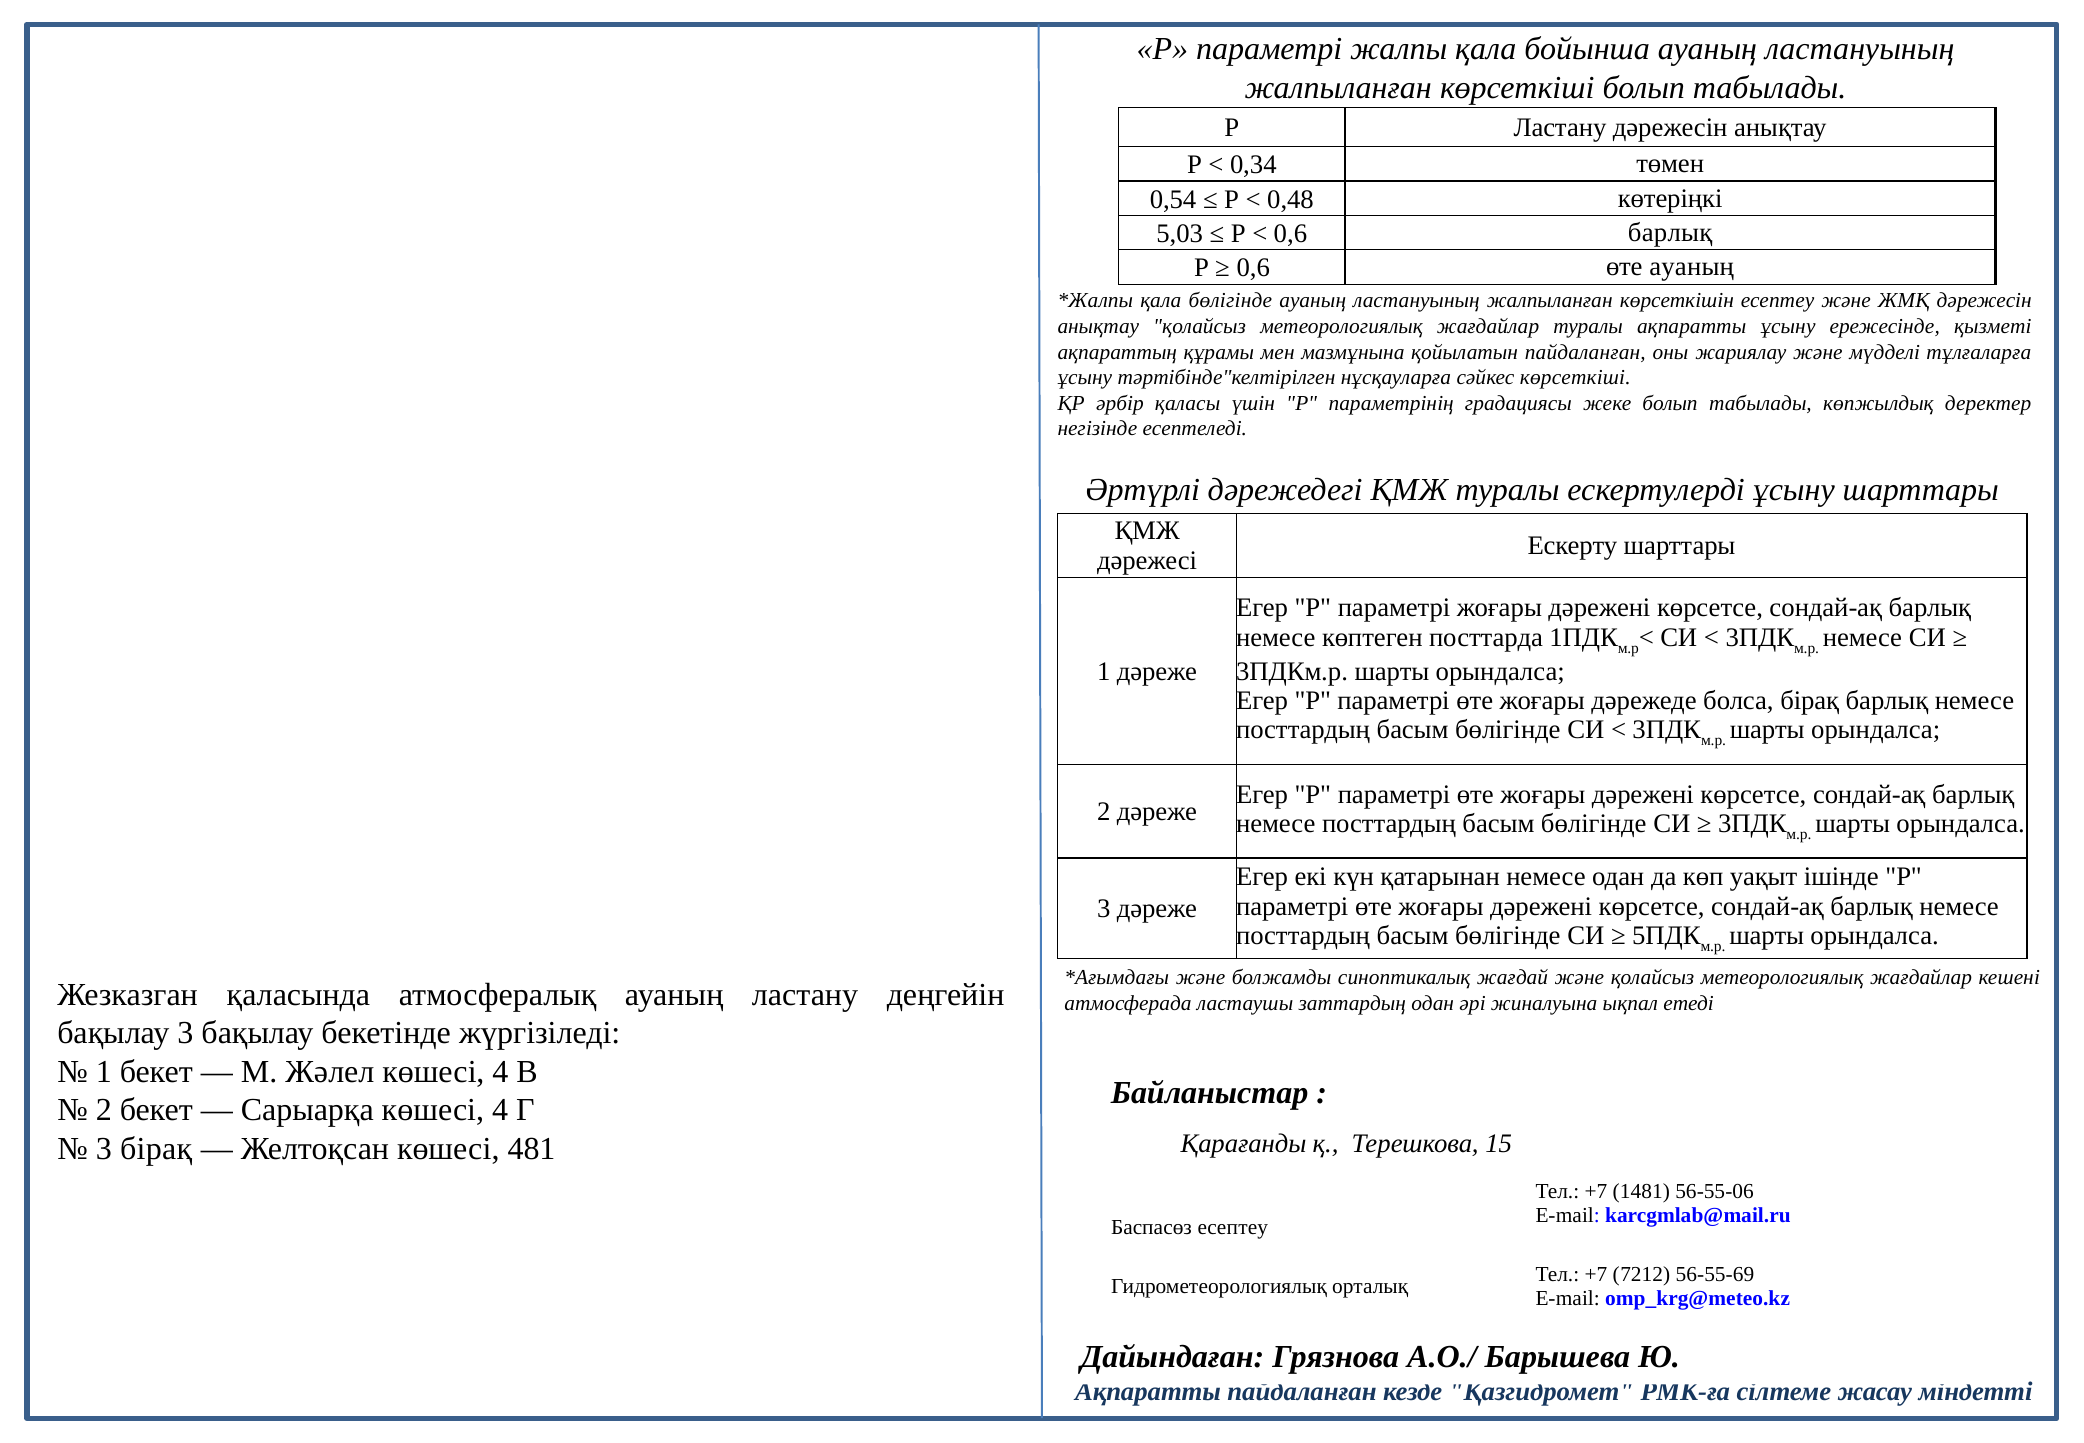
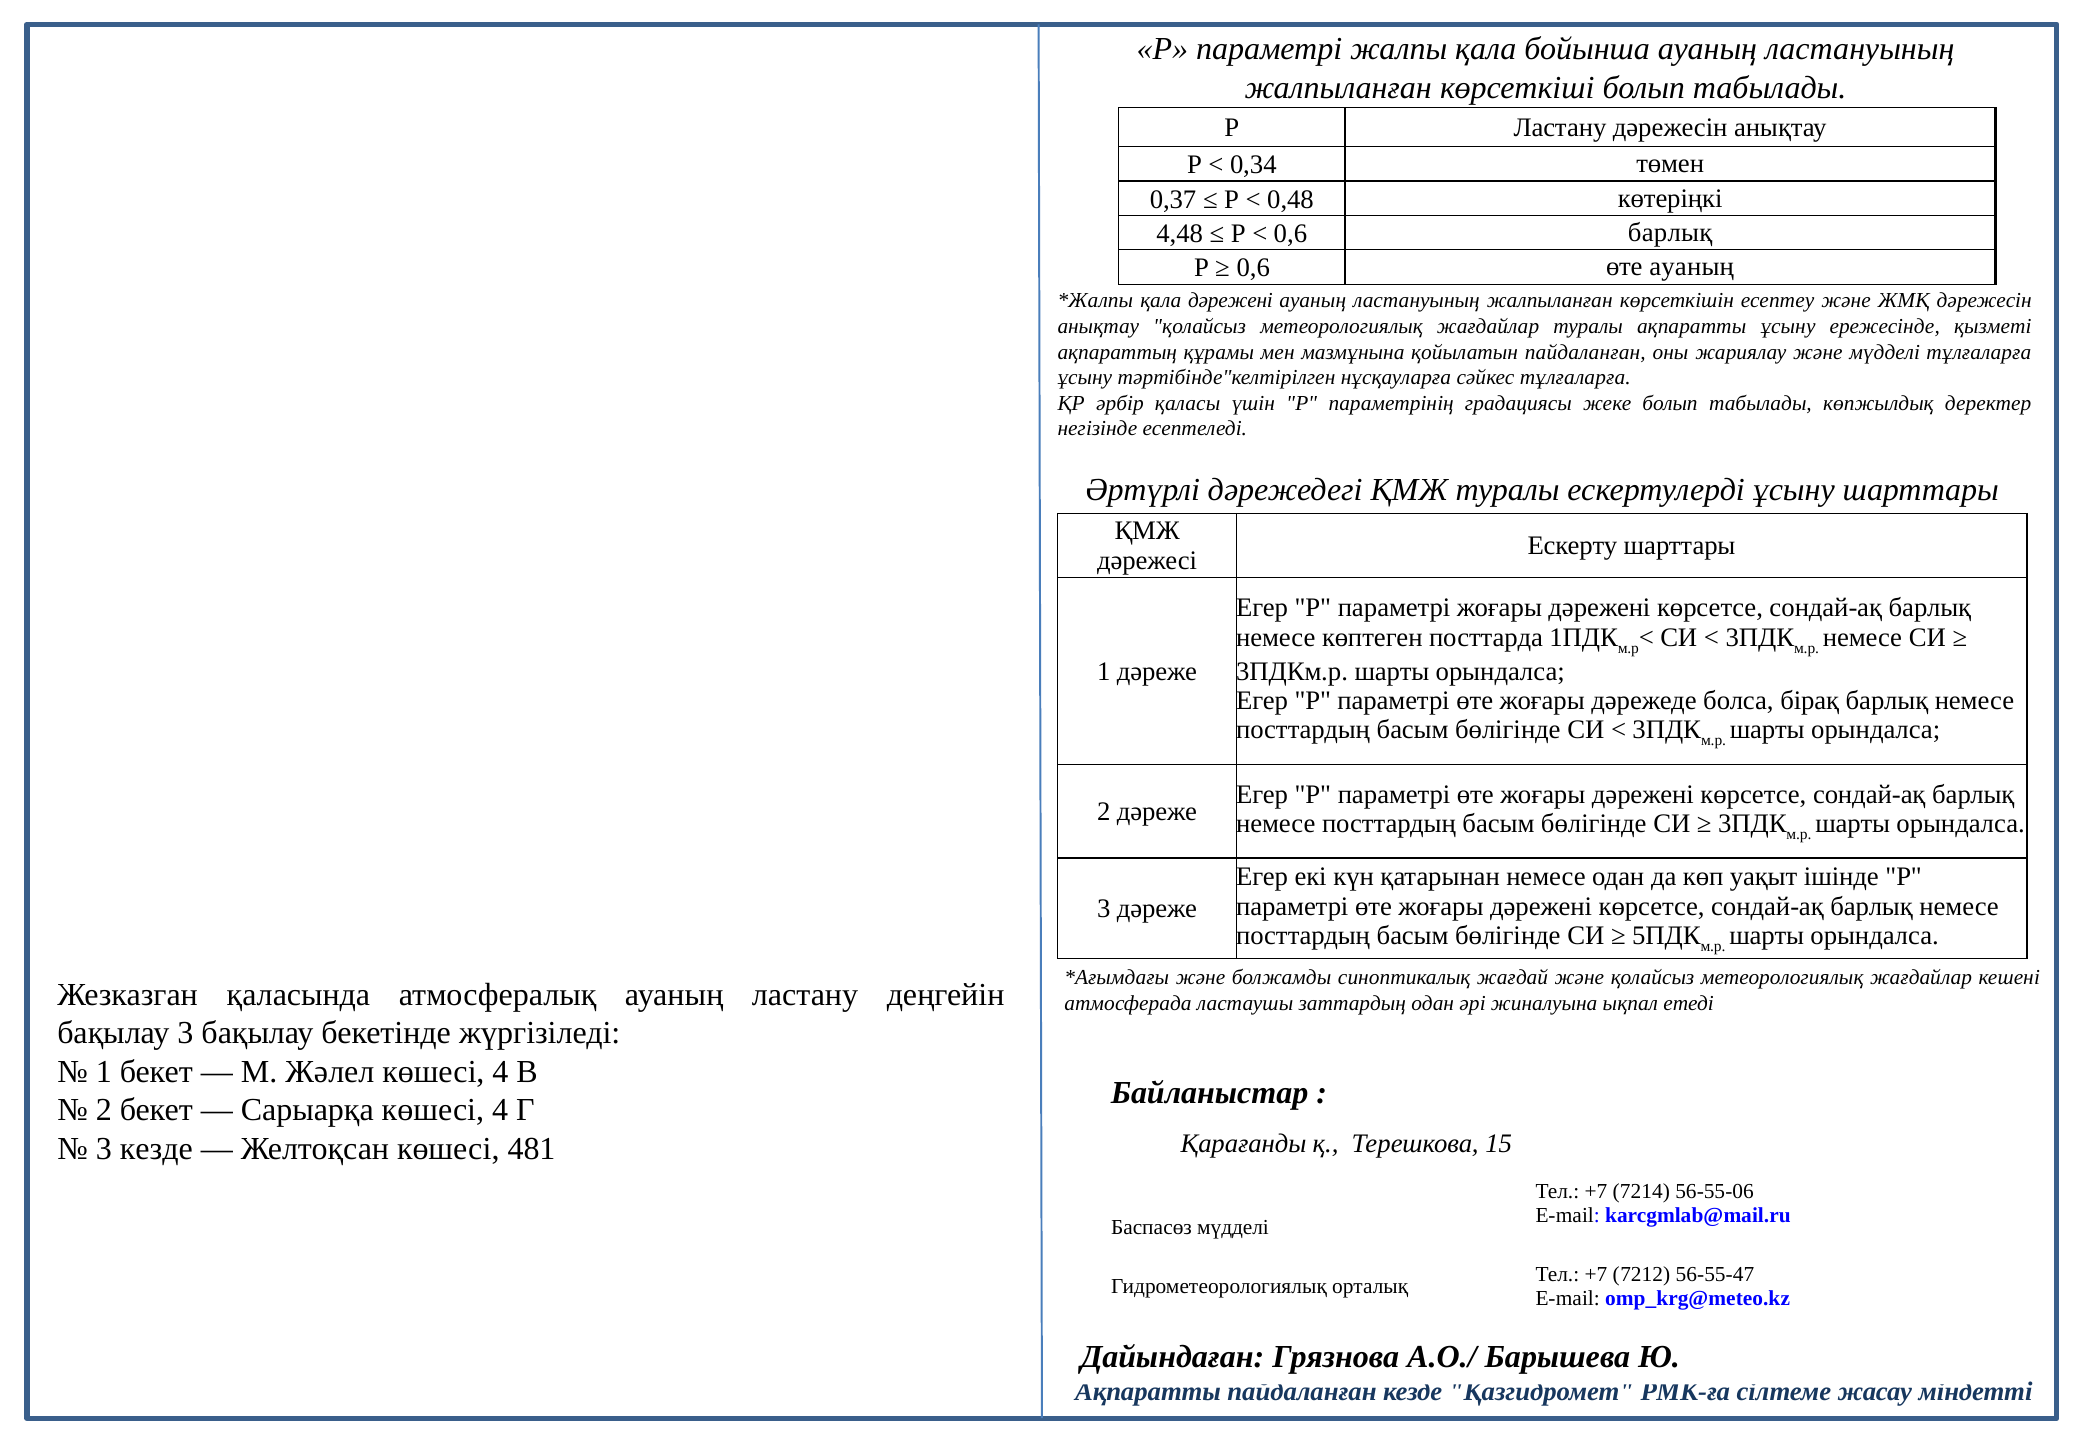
0,54: 0,54 -> 0,37
5,03: 5,03 -> 4,48
қала бөлігінде: бөлігінде -> дәрежені
сәйкес көрсеткіші: көрсеткіші -> тұлғаларға
3 бірақ: бірақ -> кезде
1481: 1481 -> 7214
Баспасөз есептеу: есептеу -> мүдделі
56-55-69: 56-55-69 -> 56-55-47
